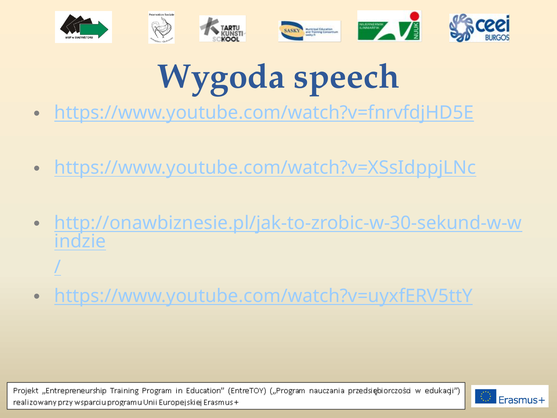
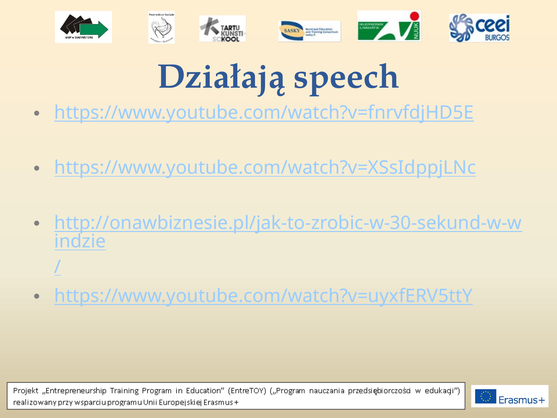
Wygoda: Wygoda -> Działają
